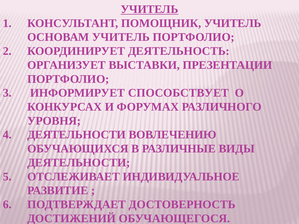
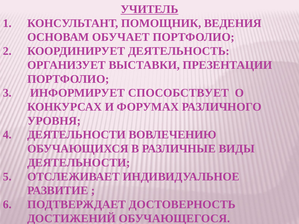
ПОМОЩНИК УЧИТЕЛЬ: УЧИТЕЛЬ -> ВЕДЕНИЯ
ОСНОВАМ УЧИТЕЛЬ: УЧИТЕЛЬ -> ОБУЧАЕТ
